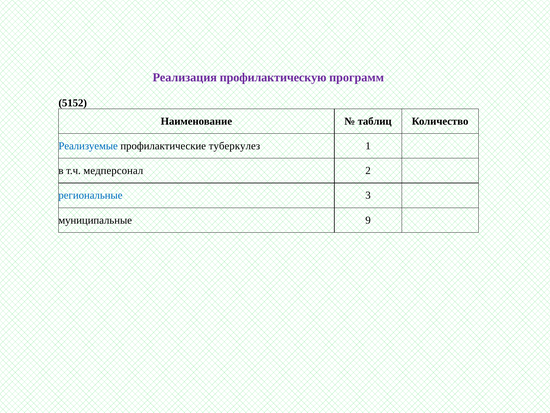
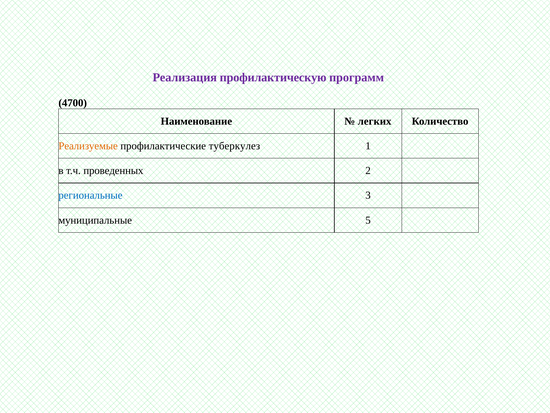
5152: 5152 -> 4700
таблиц: таблиц -> легких
Реализуемые colour: blue -> orange
медперсонал: медперсонал -> проведенных
9: 9 -> 5
